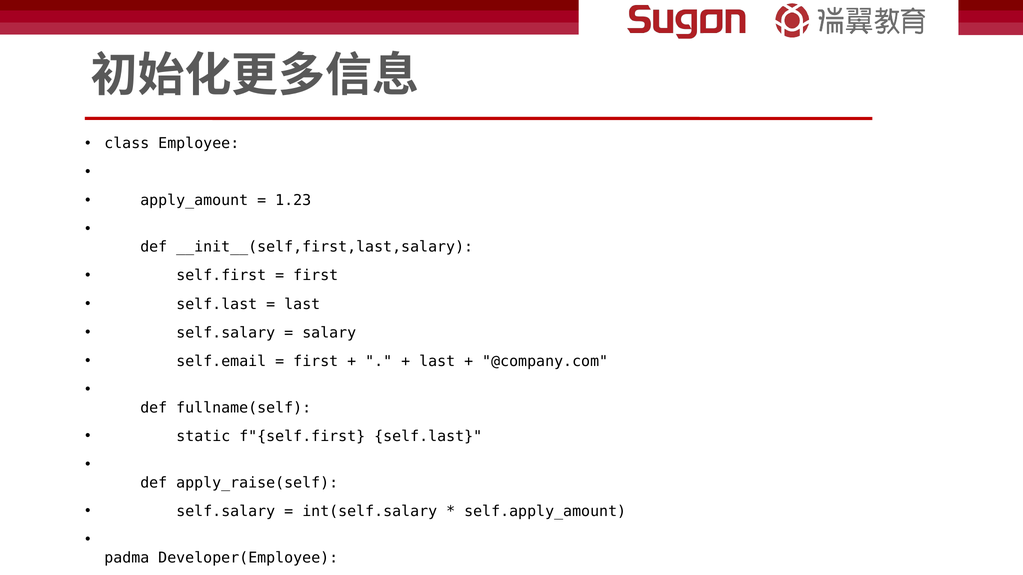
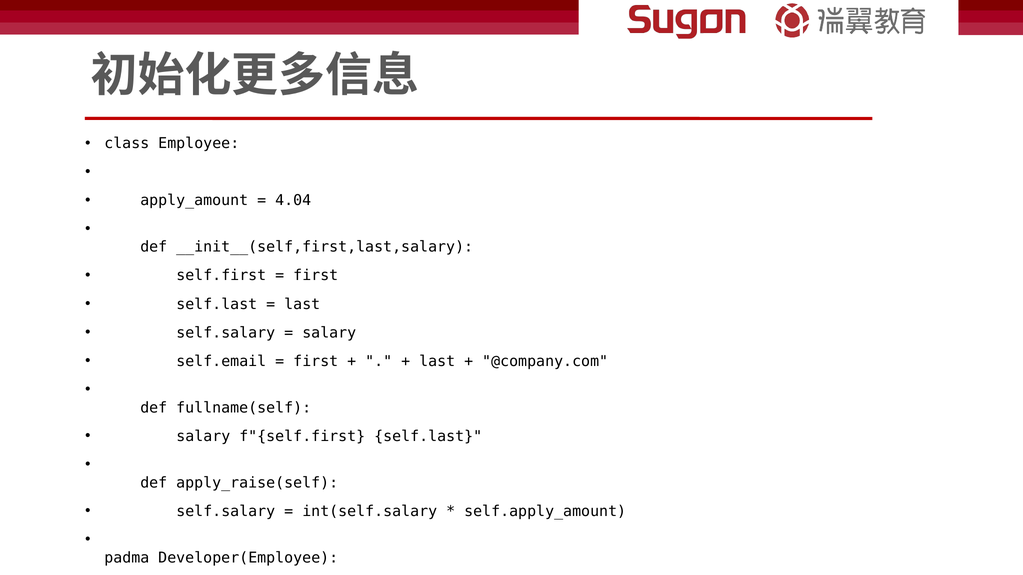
1.23: 1.23 -> 4.04
static at (203, 437): static -> salary
